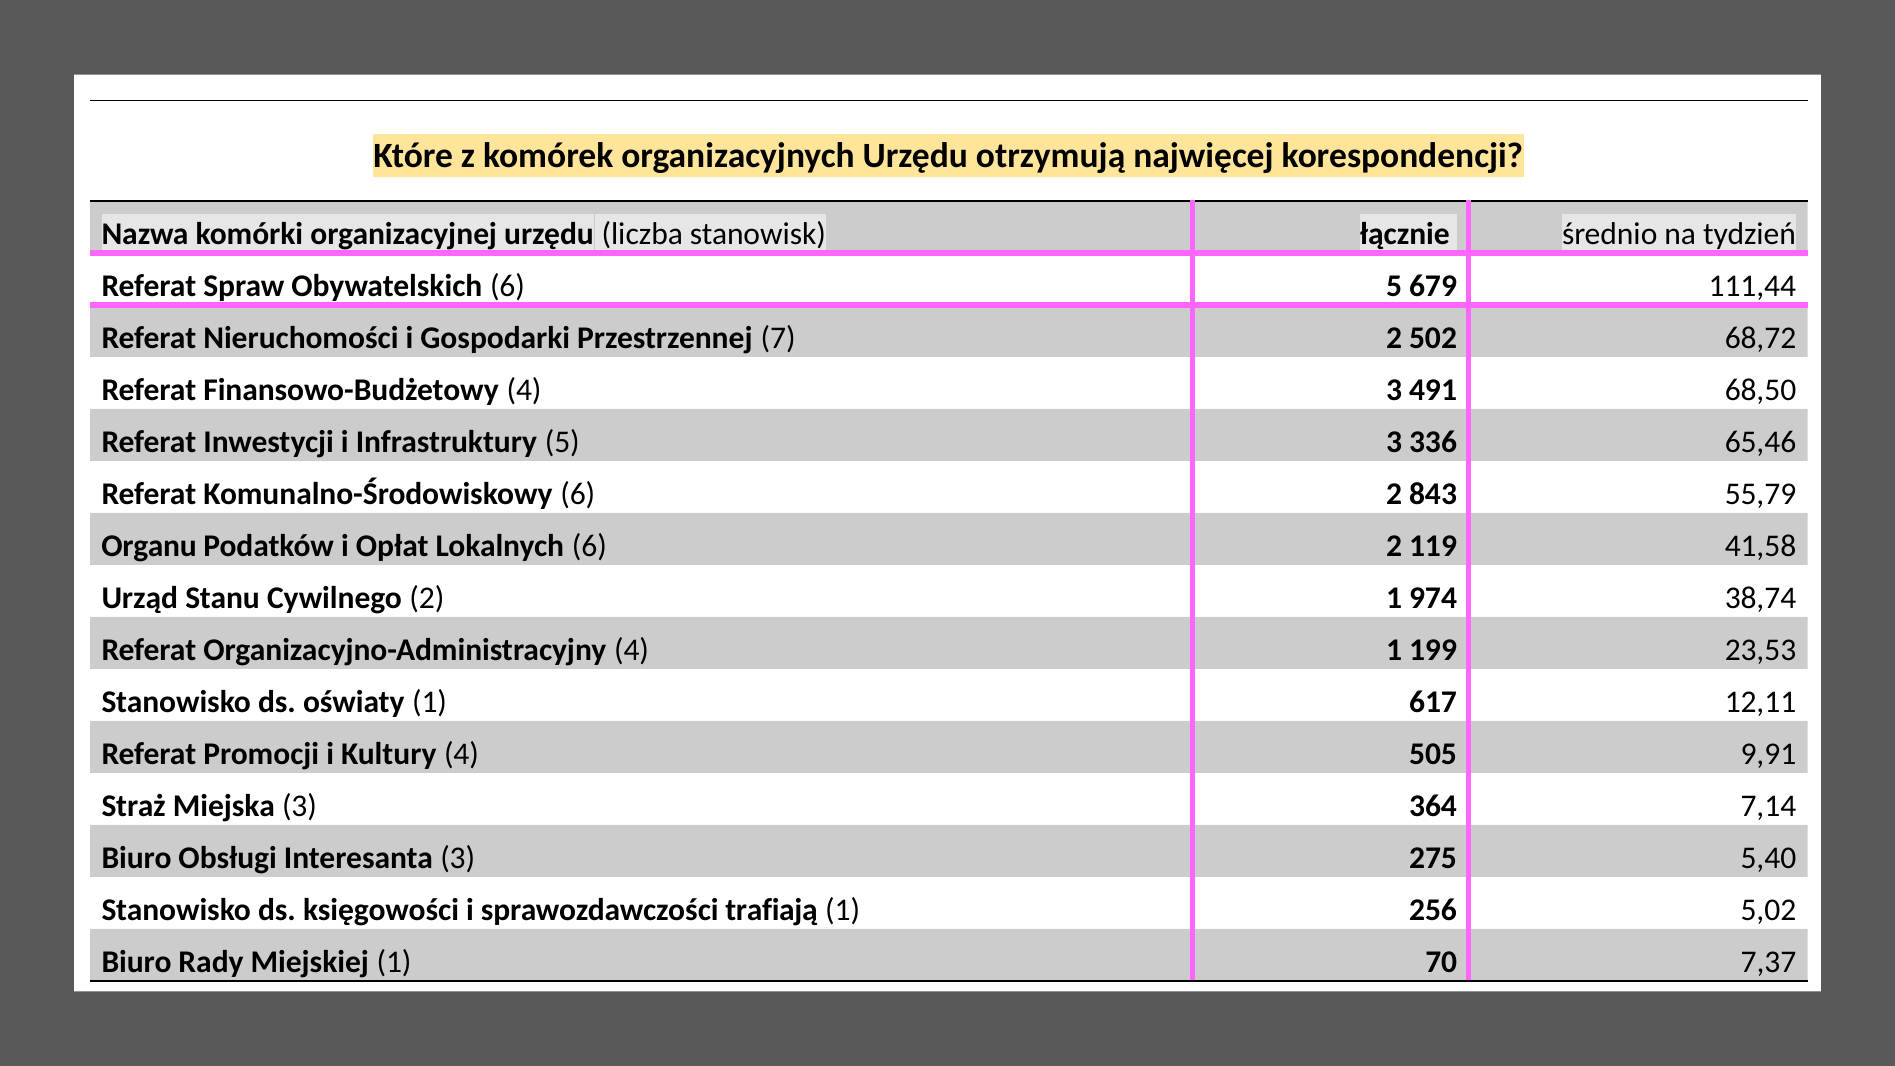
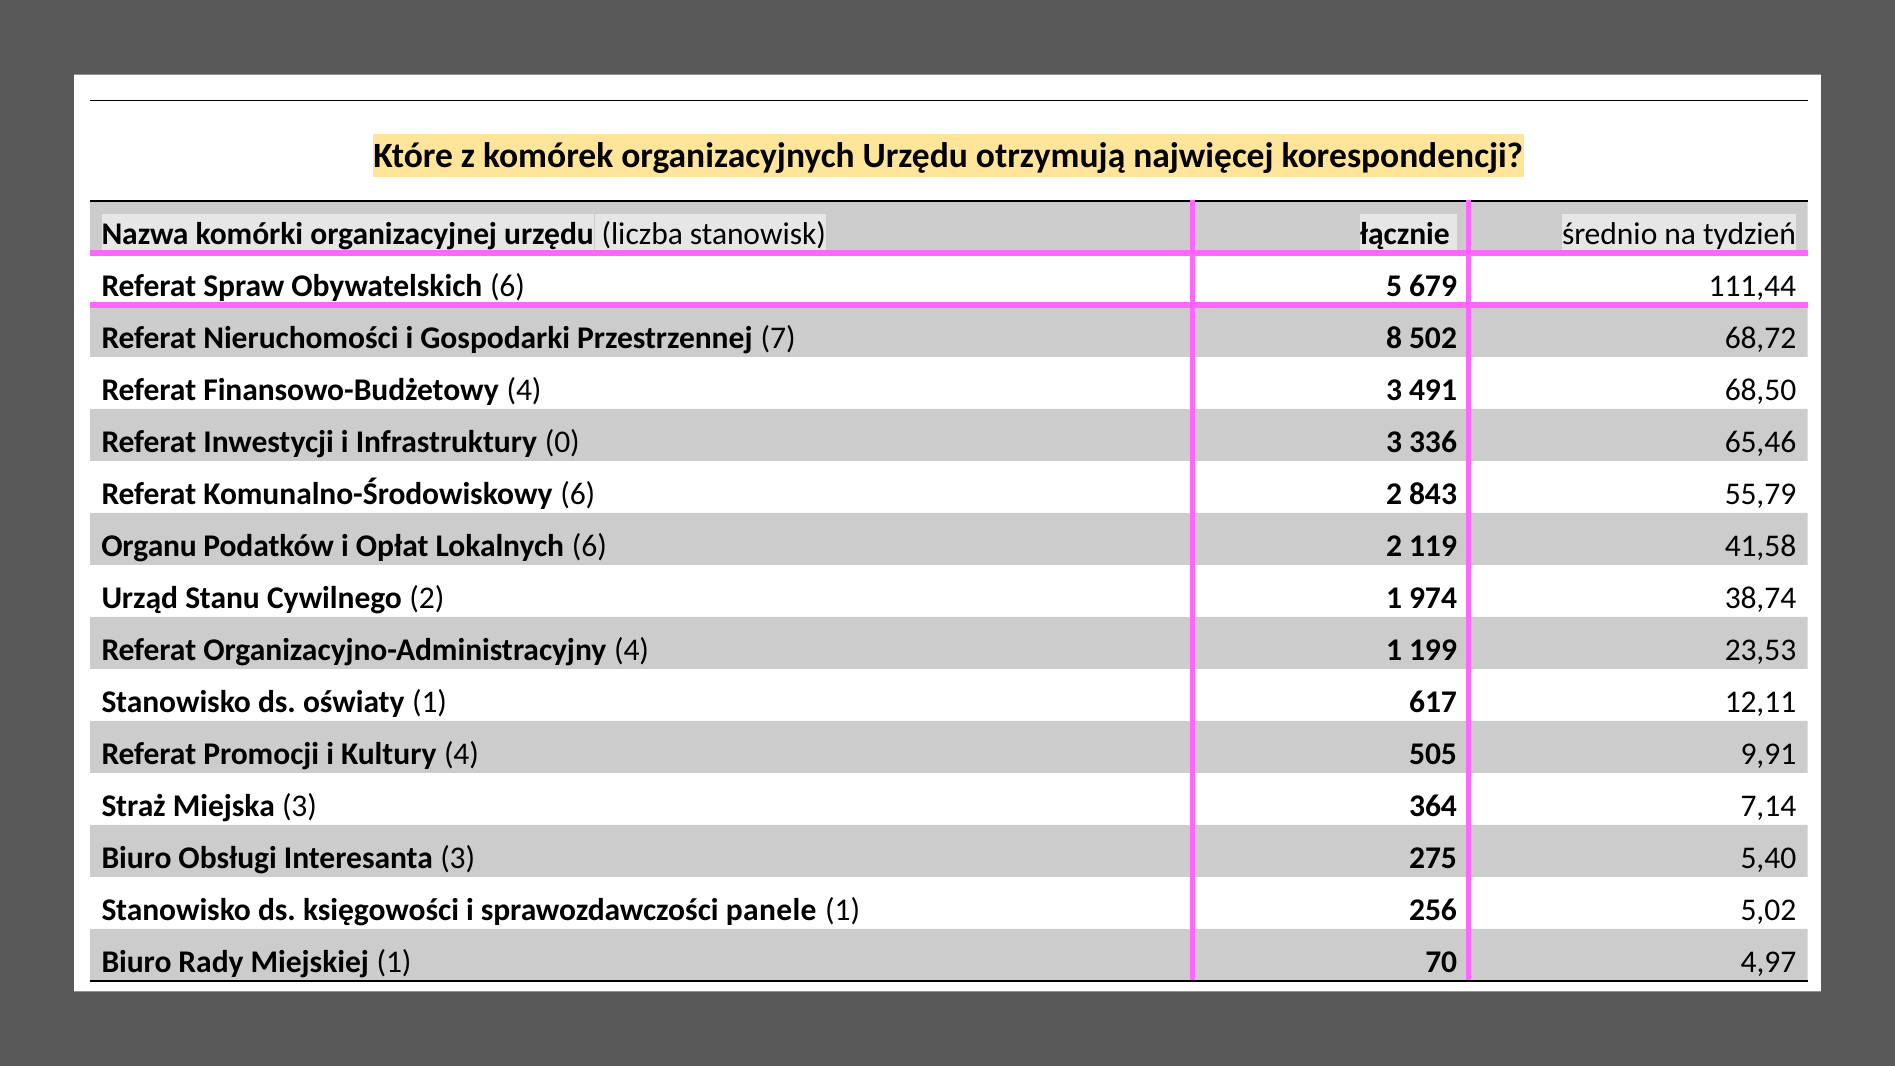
7 2: 2 -> 8
Infrastruktury 5: 5 -> 0
trafiają: trafiają -> panele
7,37: 7,37 -> 4,97
